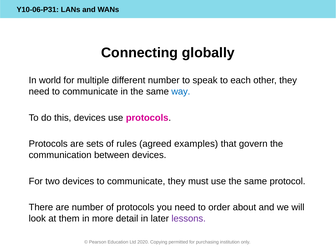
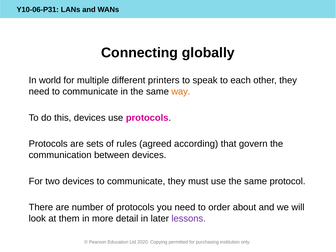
different number: number -> printers
way colour: blue -> orange
examples: examples -> according
